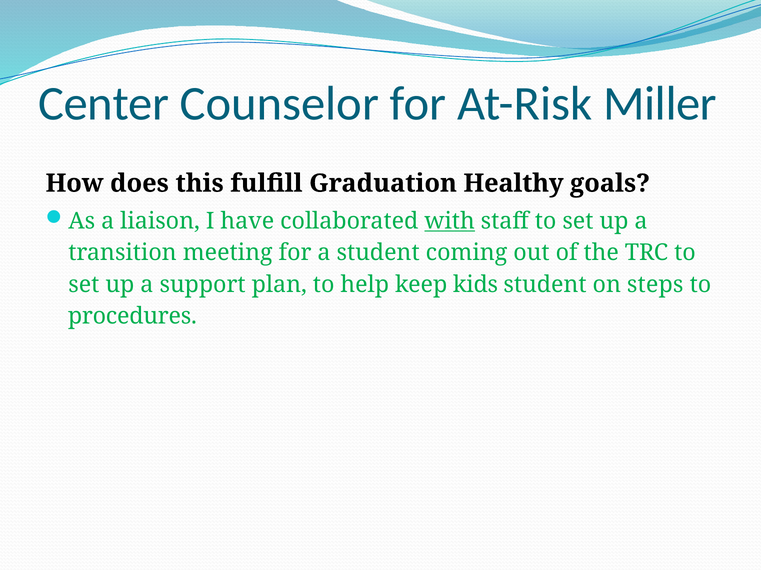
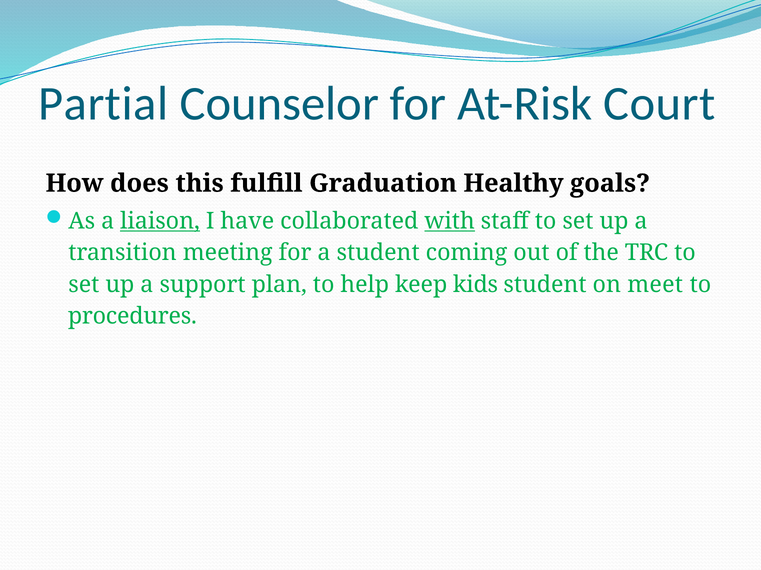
Center: Center -> Partial
Miller: Miller -> Court
liaison underline: none -> present
steps: steps -> meet
